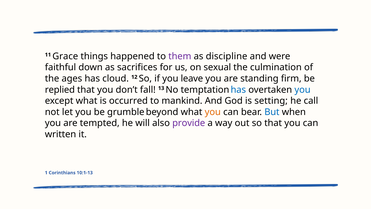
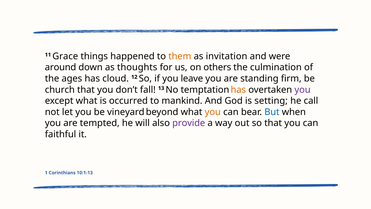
them colour: purple -> orange
discipline: discipline -> invitation
faithful: faithful -> around
sacrifices: sacrifices -> thoughts
sexual: sexual -> others
replied: replied -> church
has at (238, 90) colour: blue -> orange
you at (303, 90) colour: blue -> purple
grumble: grumble -> vineyard
written: written -> faithful
